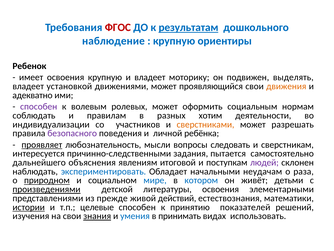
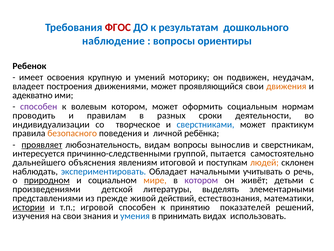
результатам underline: present -> none
крупную at (174, 41): крупную -> вопросы
и владеет: владеет -> умений
выделять: выделять -> неудачам
установкой: установкой -> построения
волевым ролевых: ролевых -> котором
соблюдать: соблюдать -> проводить
хотим: хотим -> сроки
участников: участников -> творческое
сверстниками colour: orange -> blue
разрешать: разрешать -> практикум
безопасного colour: purple -> orange
мысли: мысли -> видам
следовать: следовать -> вынослив
задания: задания -> группой
людей colour: purple -> orange
неудачам: неудачам -> учитывать
раза: раза -> речь
мире colour: blue -> orange
котором at (201, 180) colour: blue -> purple
произведениями underline: present -> none
литературы освоения: освоения -> выделять
целевые: целевые -> игровой
знания underline: present -> none
